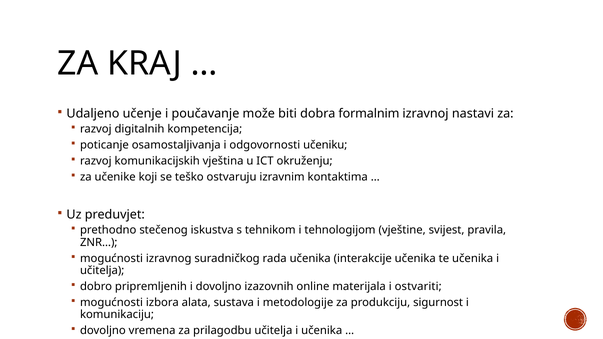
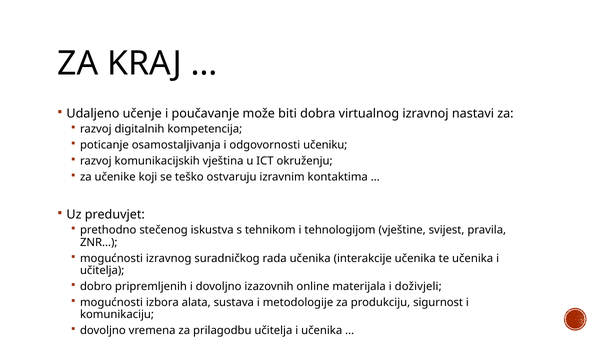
formalnim: formalnim -> virtualnog
ostvariti: ostvariti -> doživjeli
